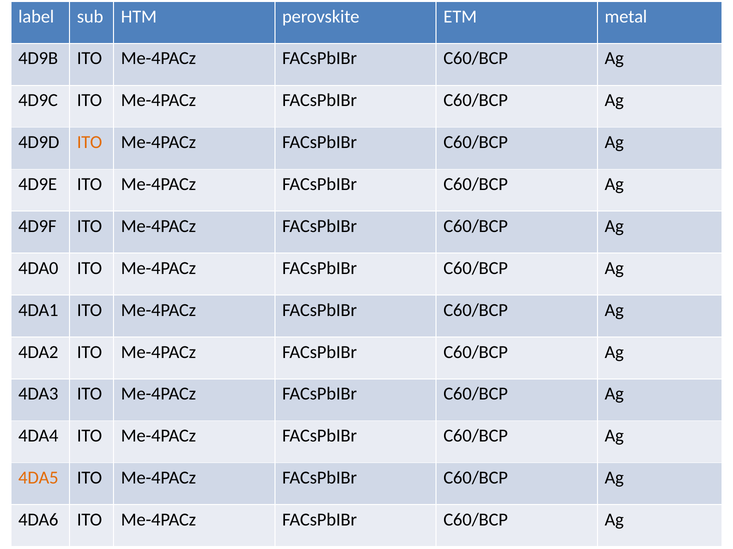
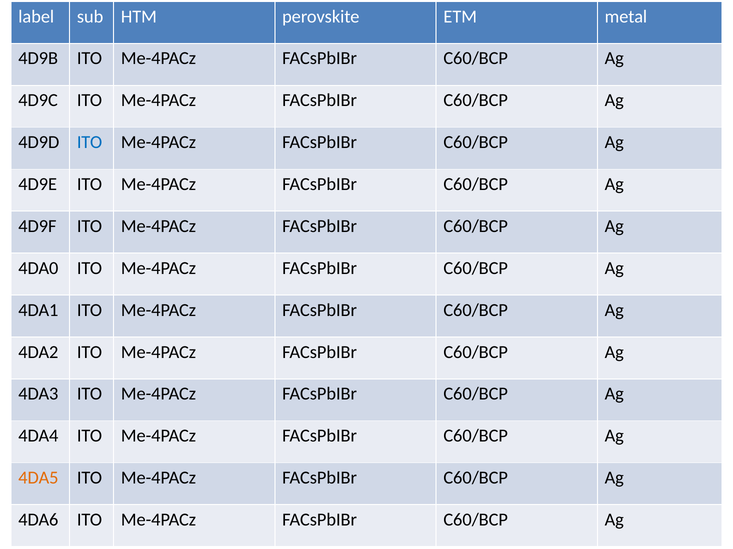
ITO at (90, 143) colour: orange -> blue
